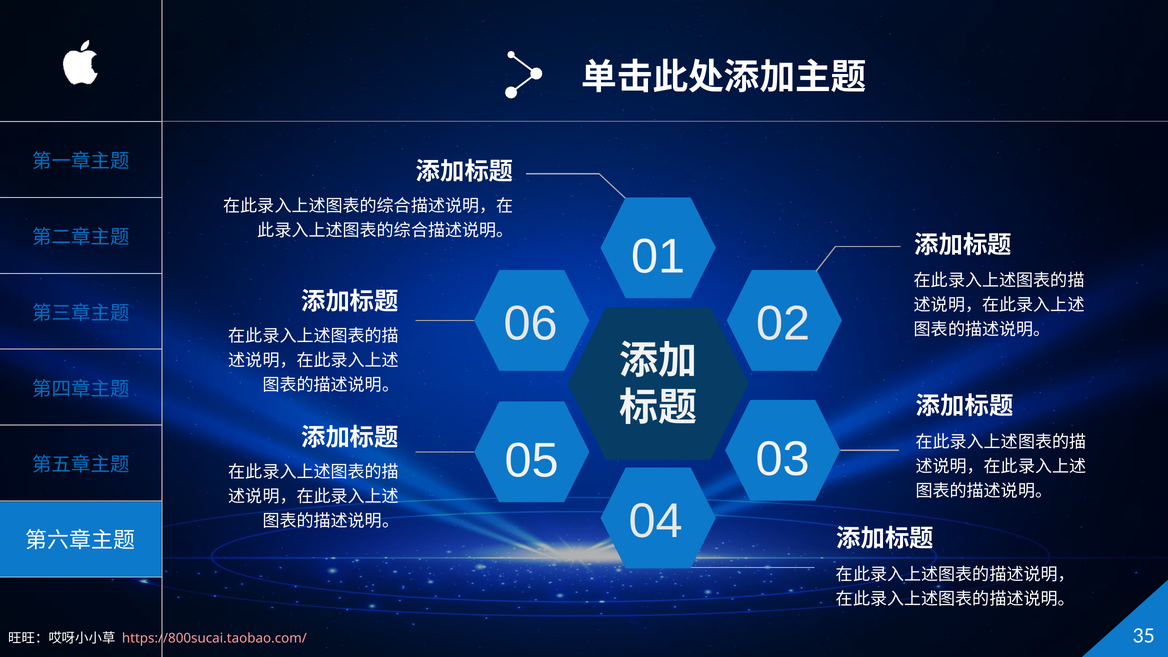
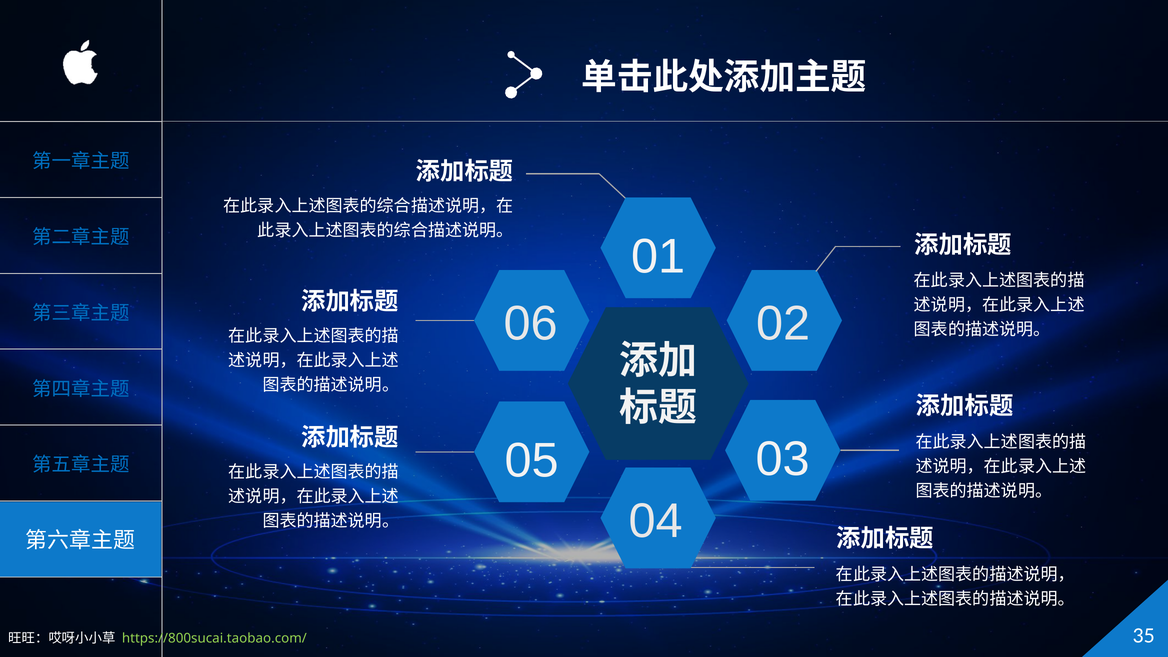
https://800sucai.taobao.com/ colour: pink -> light green
